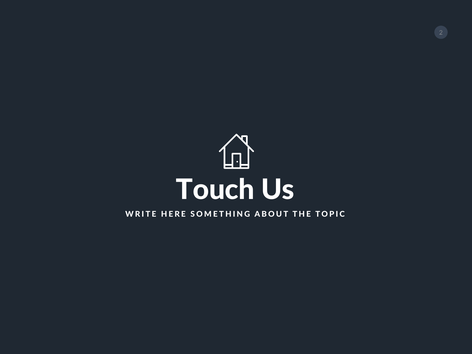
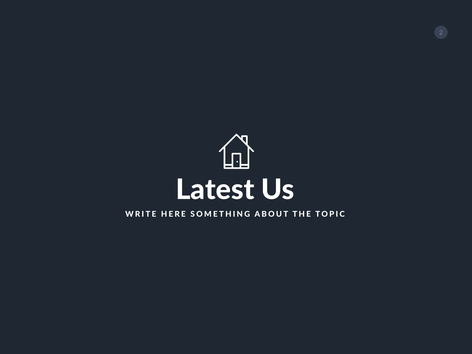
Touch: Touch -> Latest
